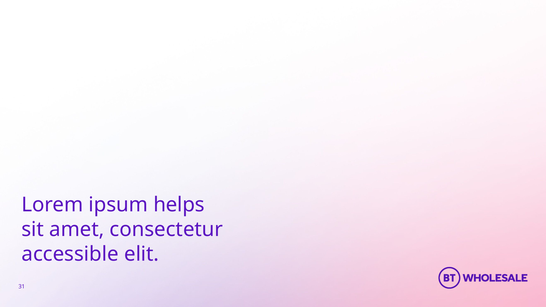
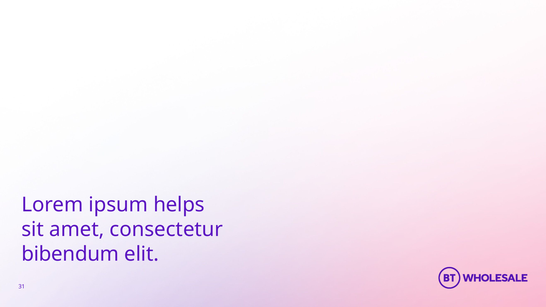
accessible: accessible -> bibendum
